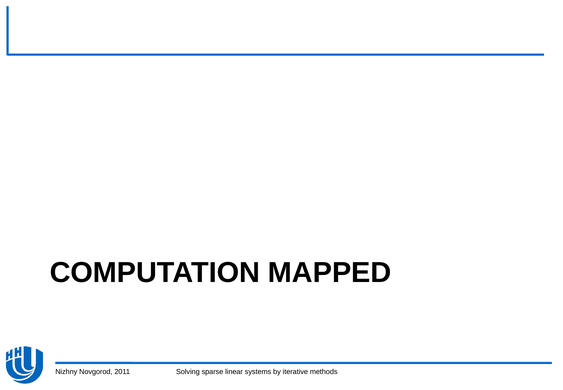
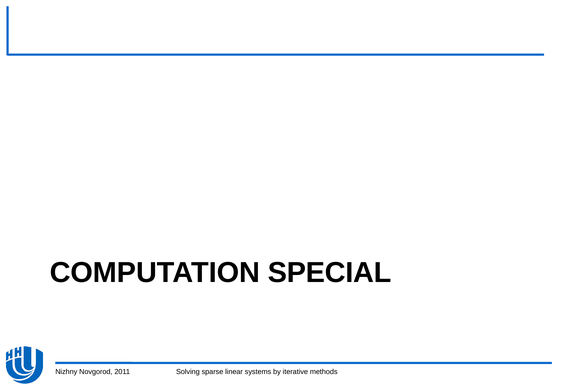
MAPPED: MAPPED -> SPECIAL
